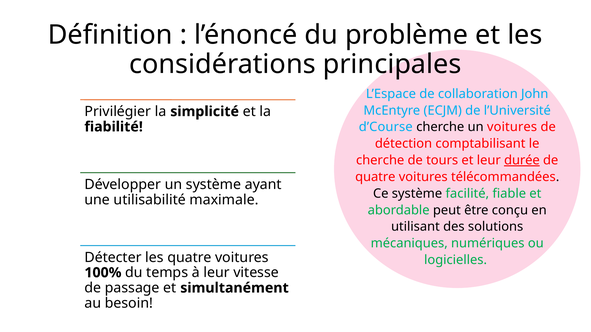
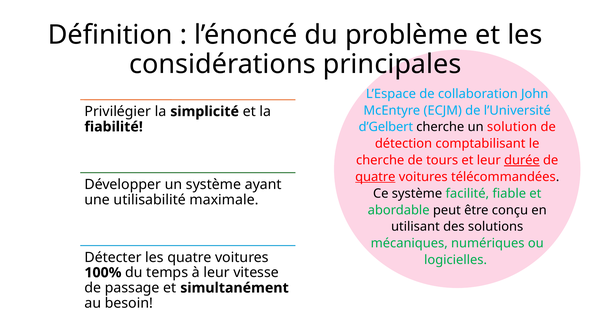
d’Course: d’Course -> d’Gelbert
un voitures: voitures -> solution
quatre at (375, 177) underline: none -> present
